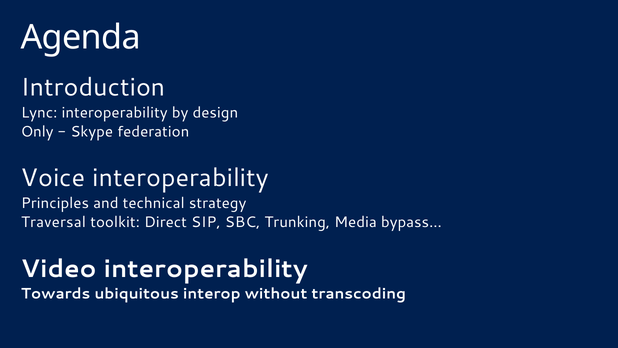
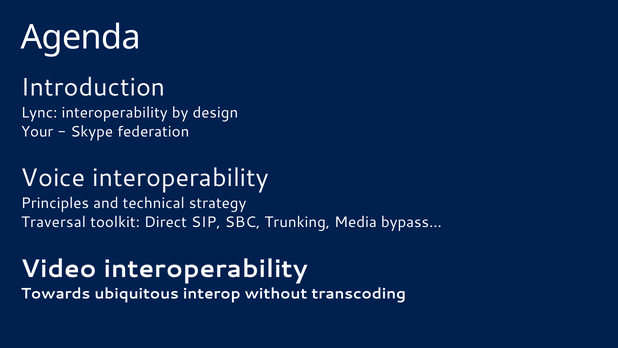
Only: Only -> Your
